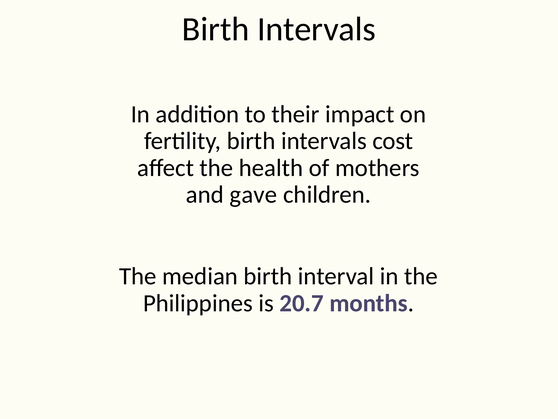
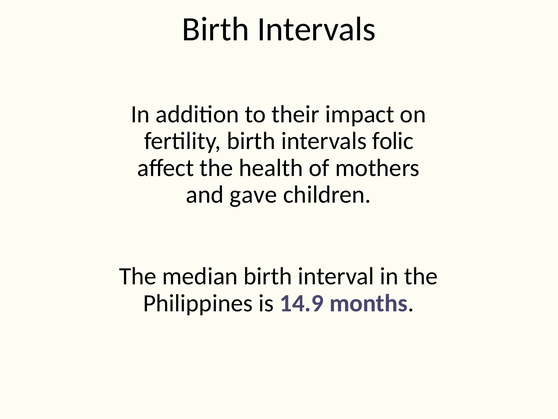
cost: cost -> folic
20.7: 20.7 -> 14.9
